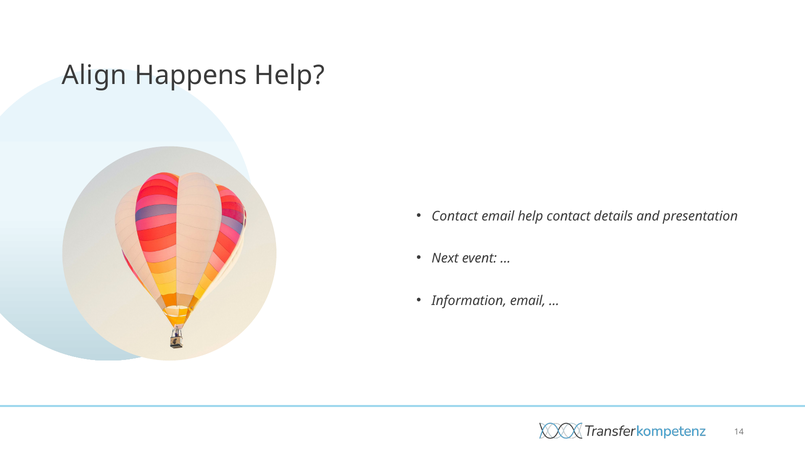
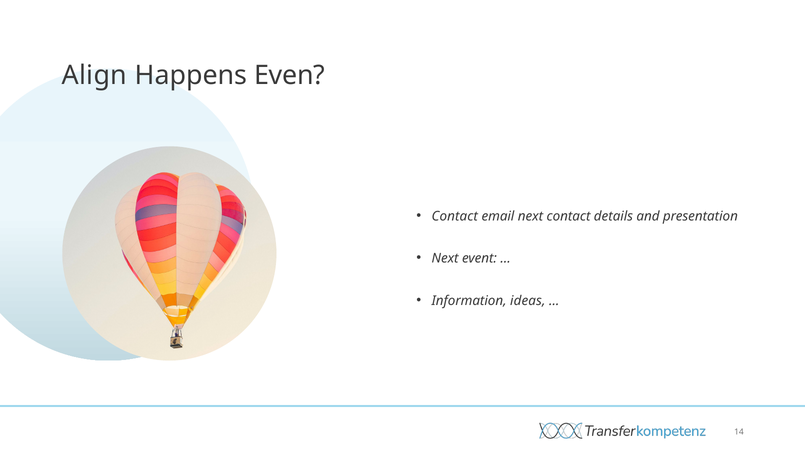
Happens Help: Help -> Even
email help: help -> next
Information email: email -> ideas
